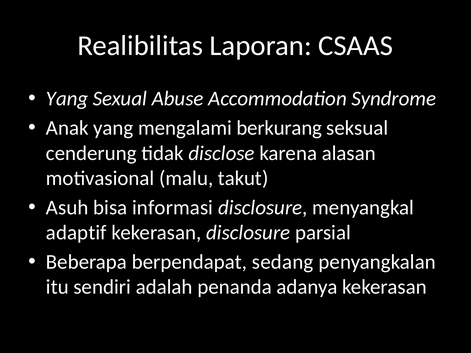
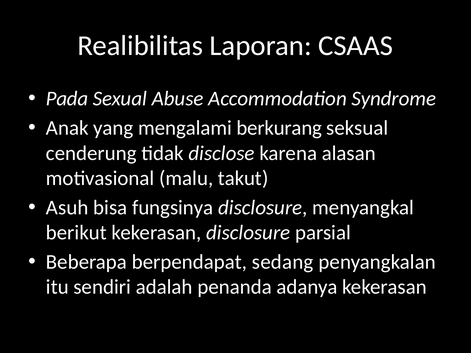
Yang at (67, 99): Yang -> Pada
informasi: informasi -> fungsinya
adaptif: adaptif -> berikut
